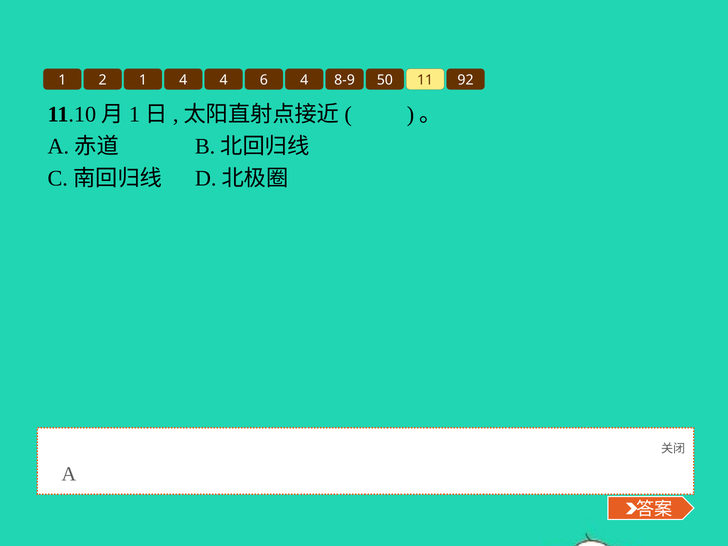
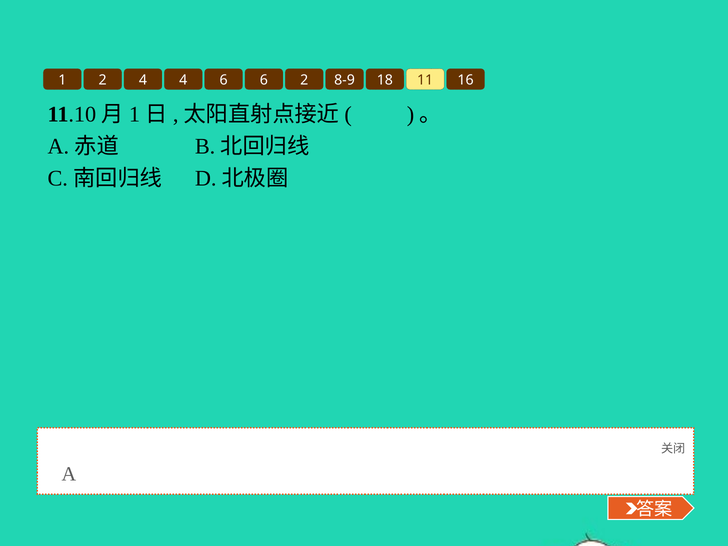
2 1: 1 -> 4
4 4: 4 -> 6
6 4: 4 -> 2
50: 50 -> 18
92: 92 -> 16
